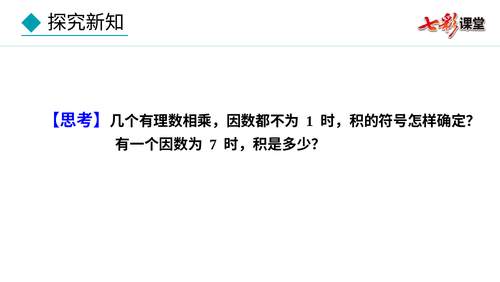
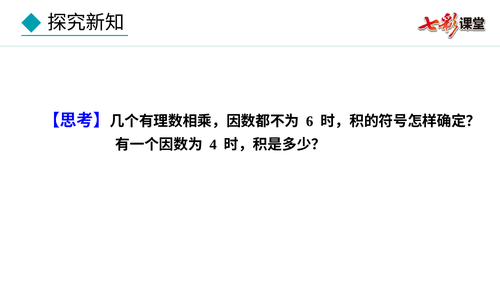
1: 1 -> 6
7: 7 -> 4
